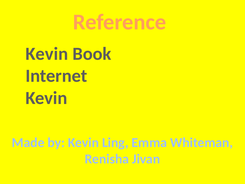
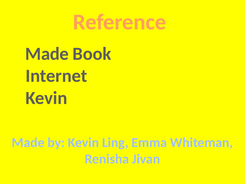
Kevin at (47, 54): Kevin -> Made
